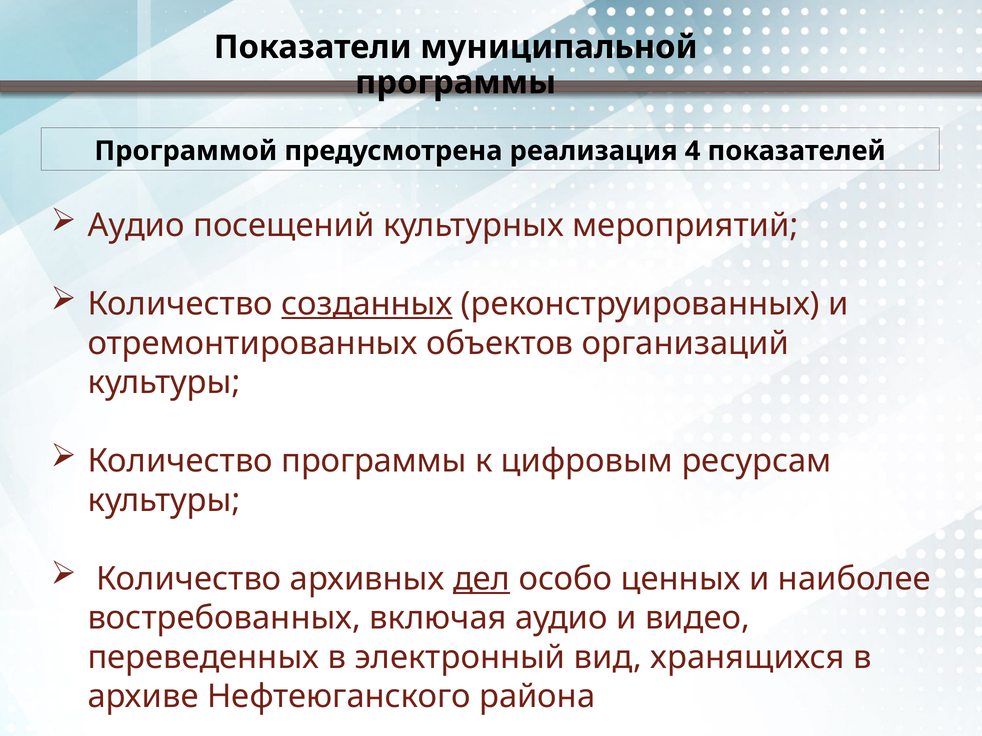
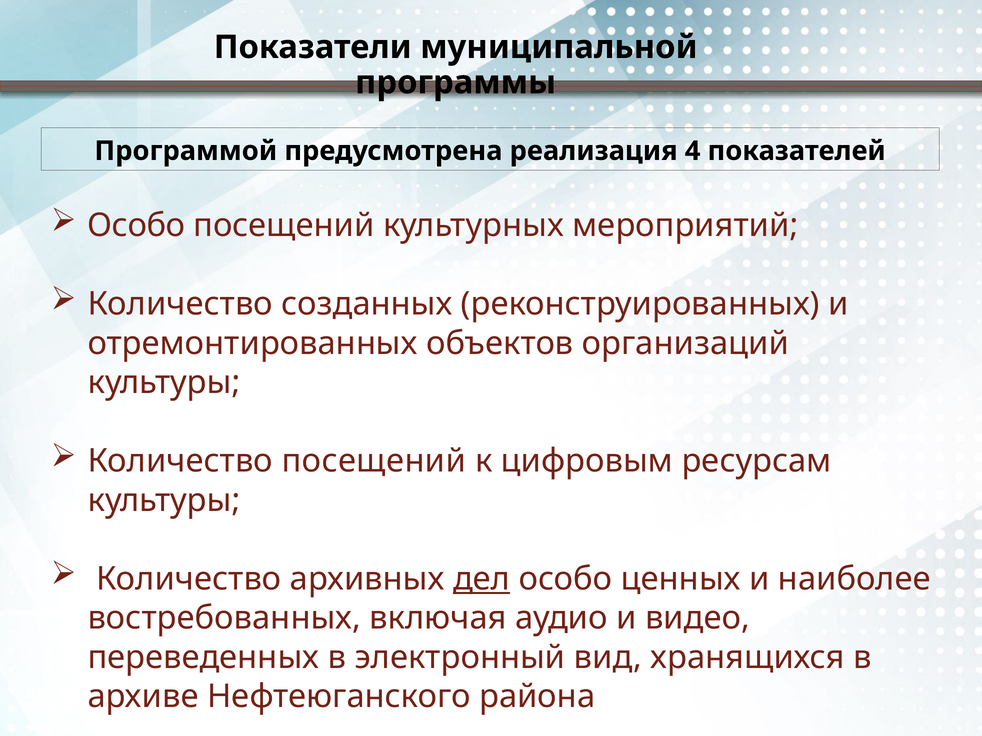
Аудио at (136, 226): Аудио -> Особо
созданных underline: present -> none
Количество программы: программы -> посещений
